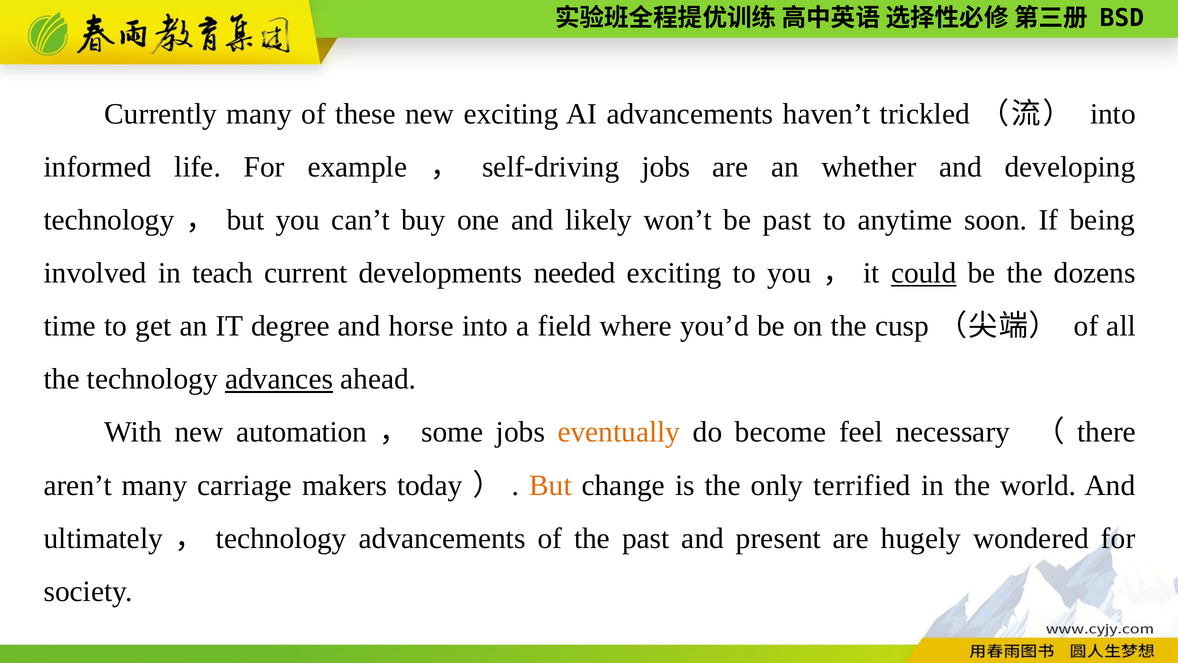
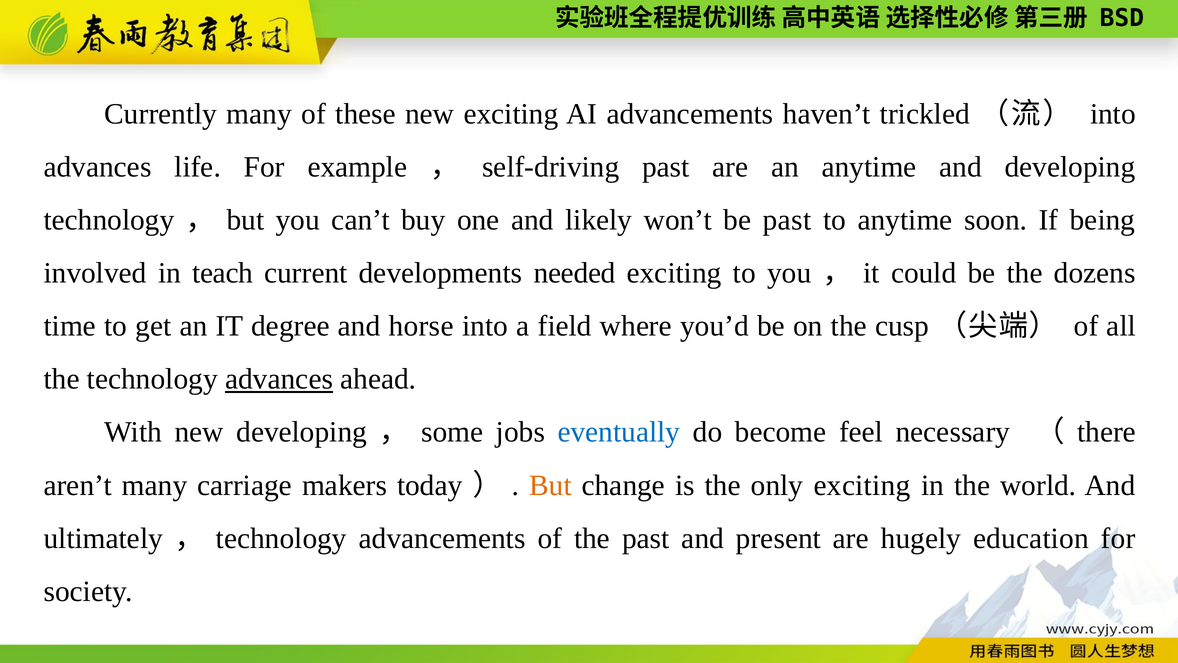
informed at (98, 167): informed -> advances
jobs at (666, 167): jobs -> past
an whether: whether -> anytime
could underline: present -> none
new automation: automation -> developing
eventually colour: orange -> blue
only terrified: terrified -> exciting
wondered: wondered -> education
